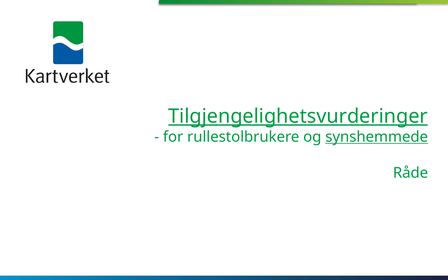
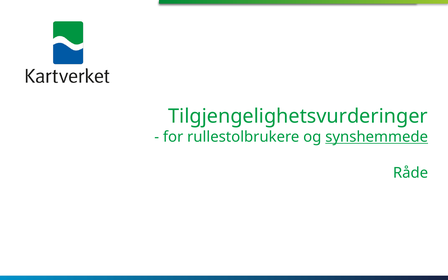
Tilgjengelighetsvurderinger underline: present -> none
